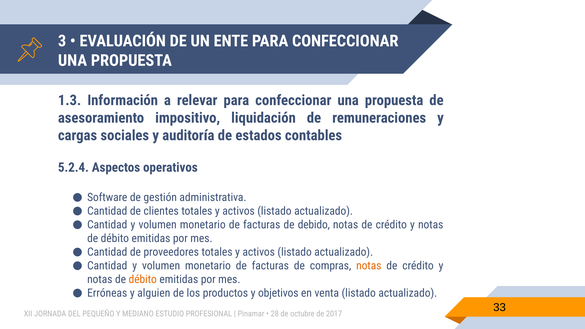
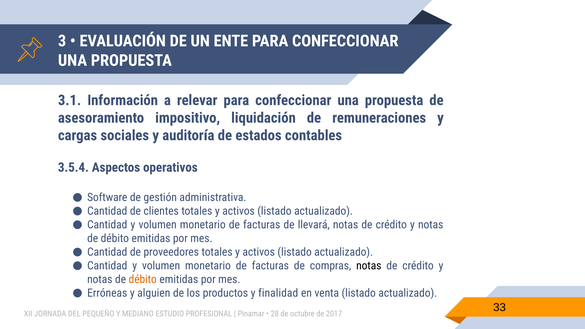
1.3: 1.3 -> 3.1
5.2.4: 5.2.4 -> 3.5.4
debido: debido -> llevará
notas at (369, 266) colour: orange -> black
objetivos: objetivos -> finalidad
